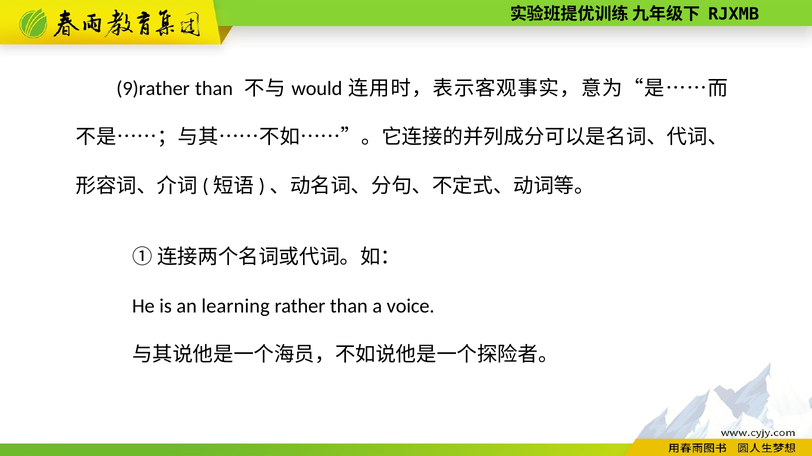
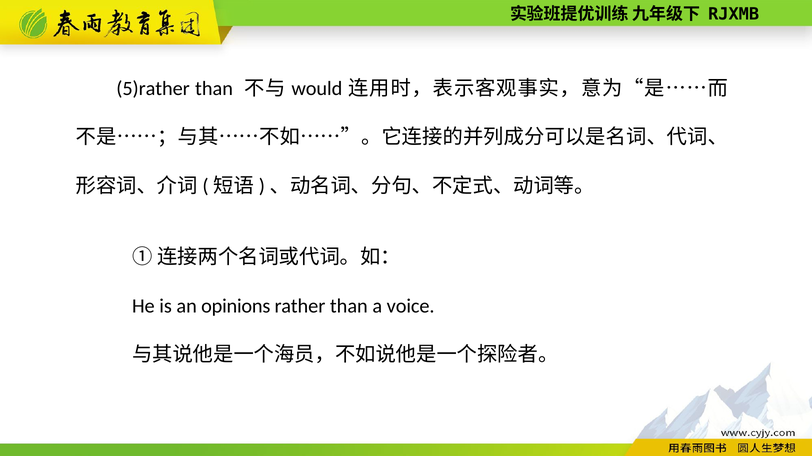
9)rather: 9)rather -> 5)rather
learning: learning -> opinions
